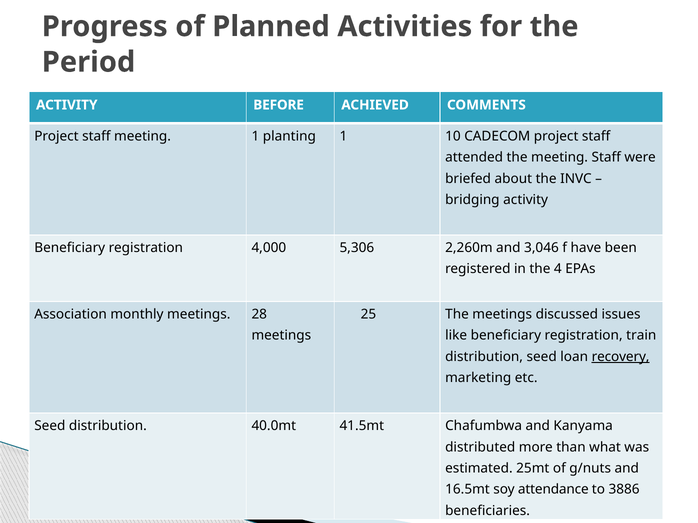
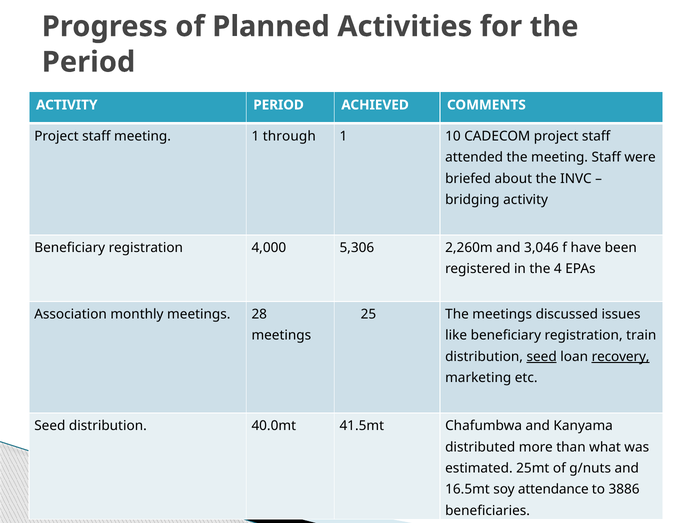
ACTIVITY BEFORE: BEFORE -> PERIOD
planting: planting -> through
seed at (542, 357) underline: none -> present
